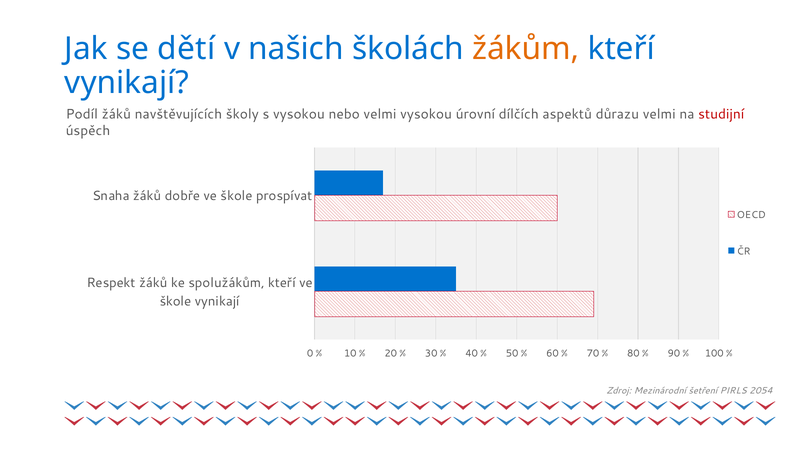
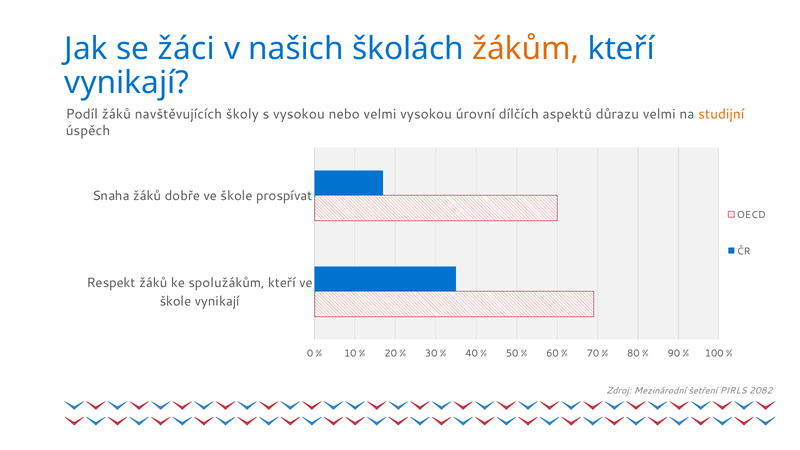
dětí: dětí -> žáci
studijní colour: red -> orange
2054: 2054 -> 2082
